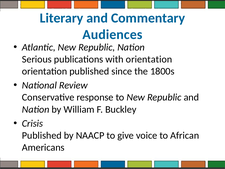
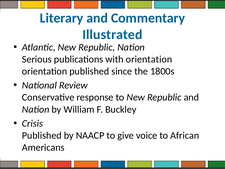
Audiences: Audiences -> Illustrated
